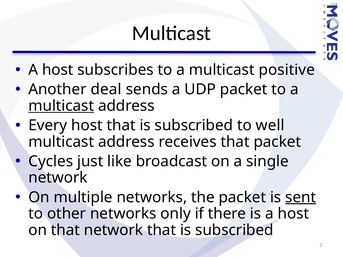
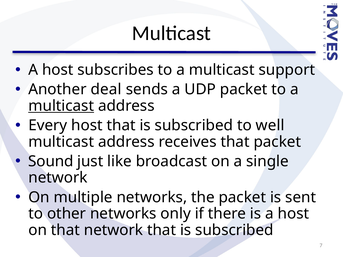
positive: positive -> support
Cycles: Cycles -> Sound
sent underline: present -> none
